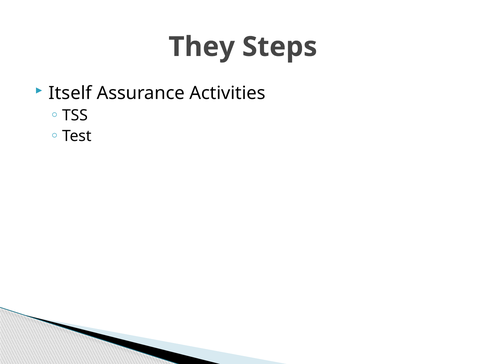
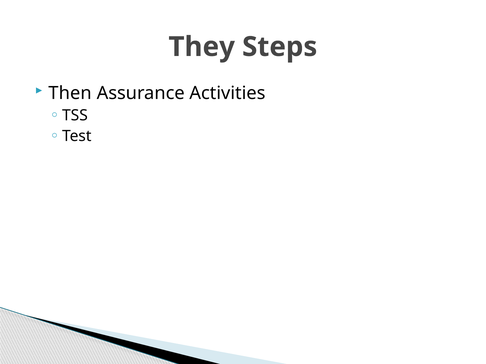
Itself: Itself -> Then
